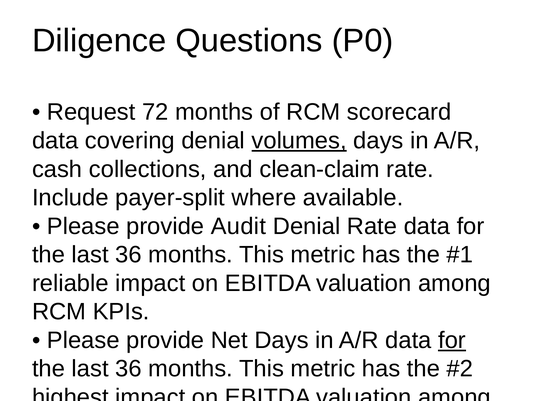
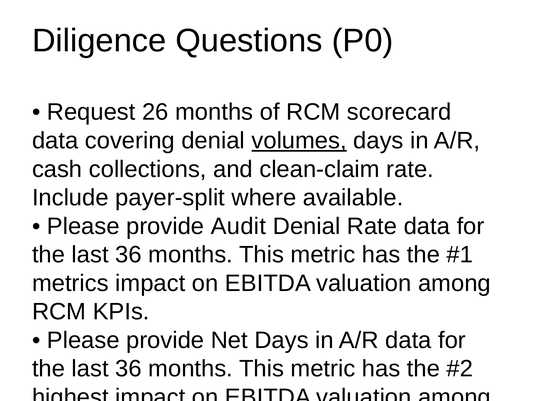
72: 72 -> 26
reliable: reliable -> metrics
for at (452, 341) underline: present -> none
